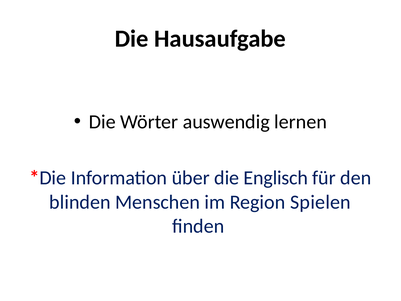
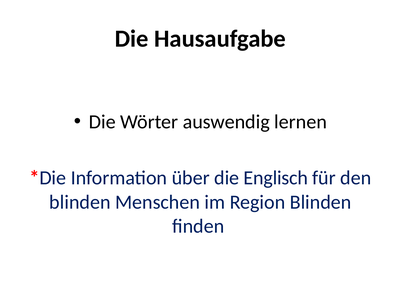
Region Spielen: Spielen -> Blinden
